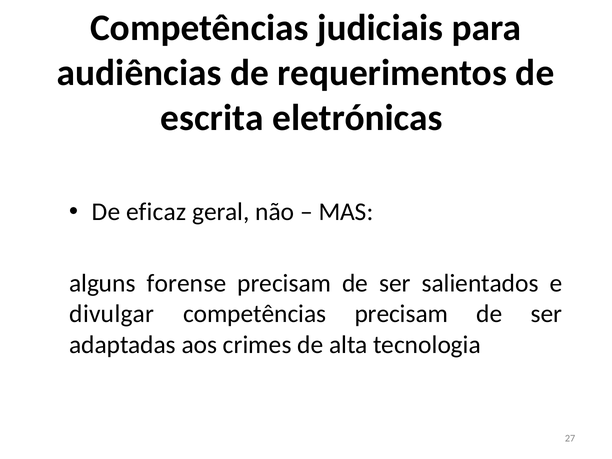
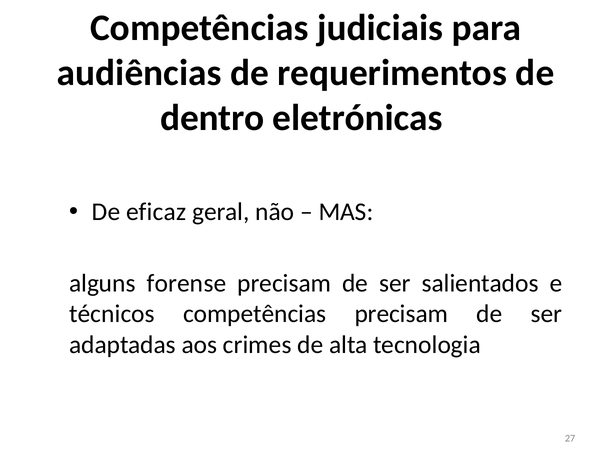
escrita: escrita -> dentro
divulgar: divulgar -> técnicos
